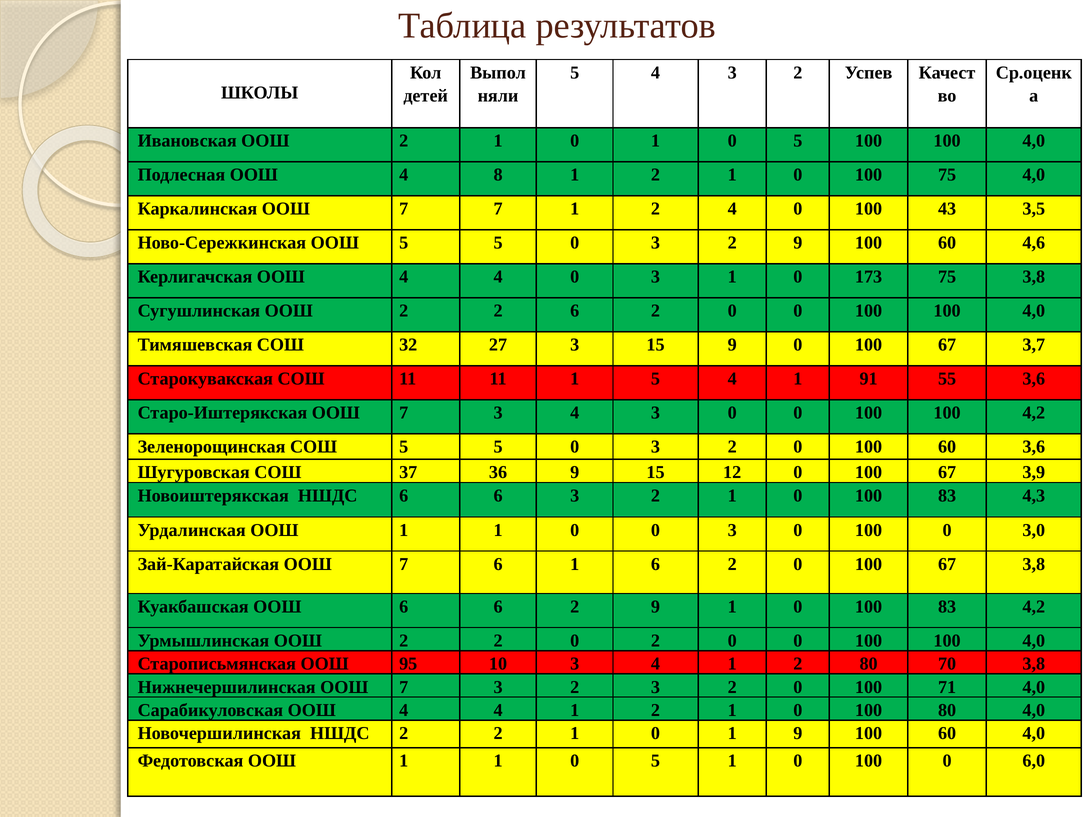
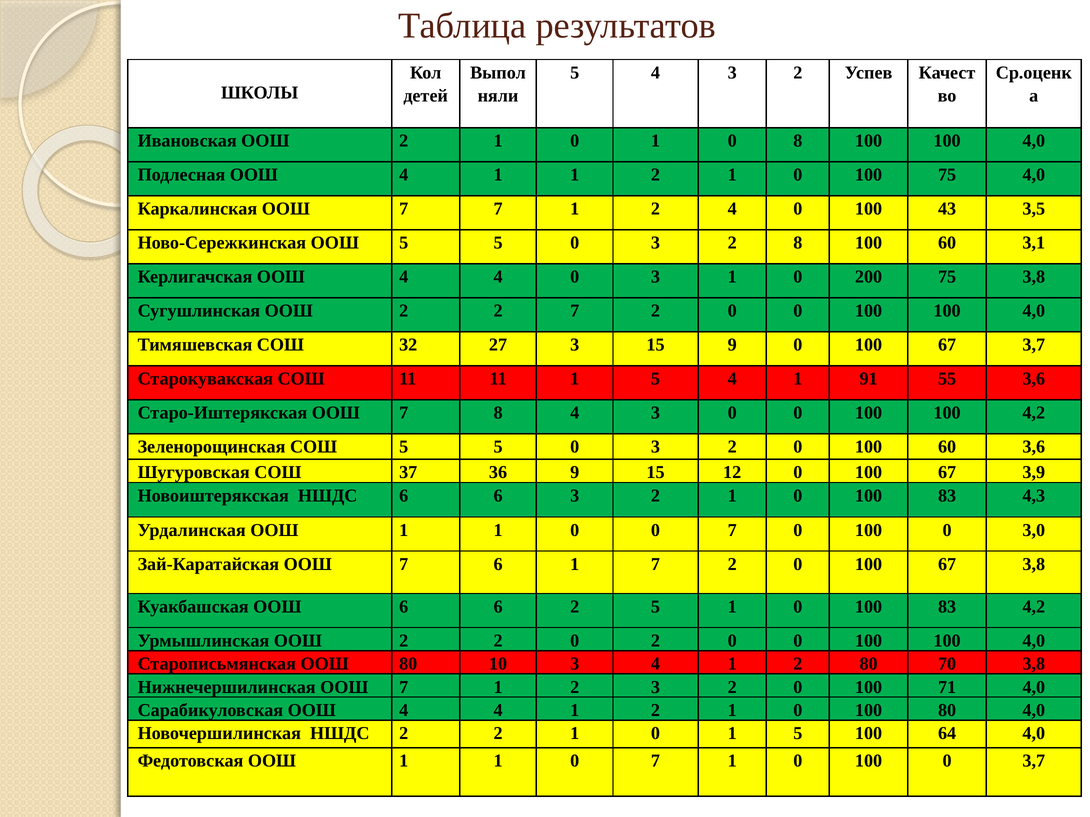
0 1 0 5: 5 -> 8
ООШ 4 8: 8 -> 1
3 2 9: 9 -> 8
4,6: 4,6 -> 3,1
173: 173 -> 200
2 6: 6 -> 7
Старо-Иштерякская ООШ 7 3: 3 -> 8
0 0 3: 3 -> 7
1 6: 6 -> 7
6 2 9: 9 -> 5
ООШ 95: 95 -> 80
Нижнечершилинская ООШ 7 3: 3 -> 1
0 1 9: 9 -> 5
60 at (947, 734): 60 -> 64
1 1 0 5: 5 -> 7
0 6,0: 6,0 -> 3,7
